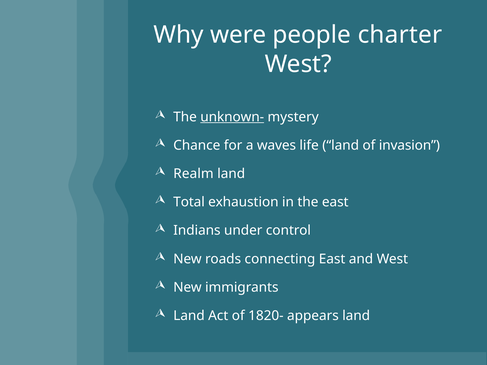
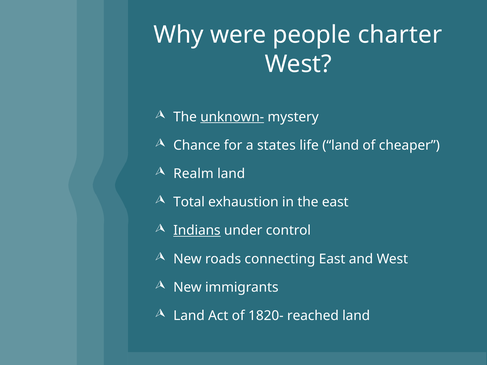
waves: waves -> states
invasion: invasion -> cheaper
Indians underline: none -> present
appears: appears -> reached
